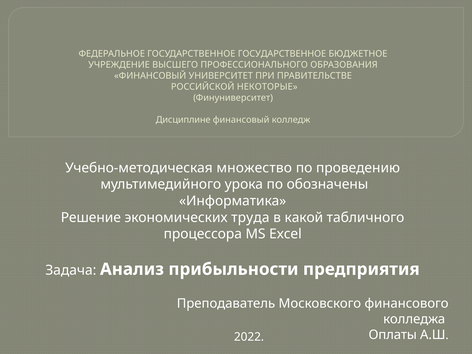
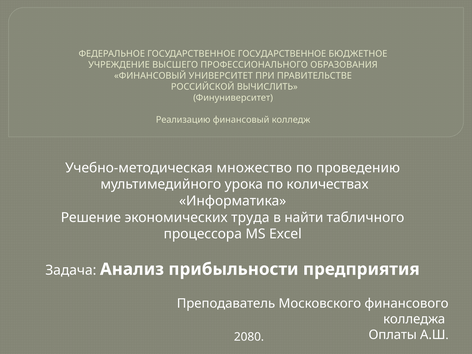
НЕКОТОРЫЕ: НЕКОТОРЫЕ -> ВЫЧИСЛИТЬ
Дисциплине: Дисциплине -> Реализацию
обозначены: обозначены -> количествах
какой: какой -> найти
2022: 2022 -> 2080
